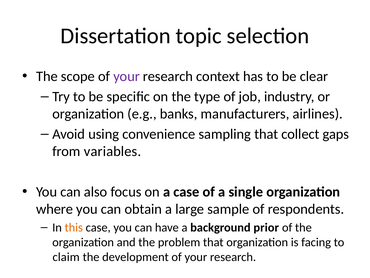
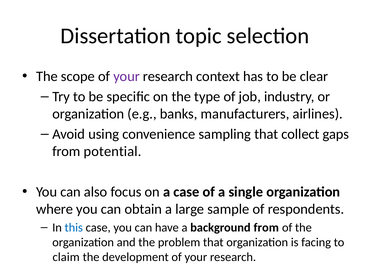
variables: variables -> potential
this colour: orange -> blue
background prior: prior -> from
